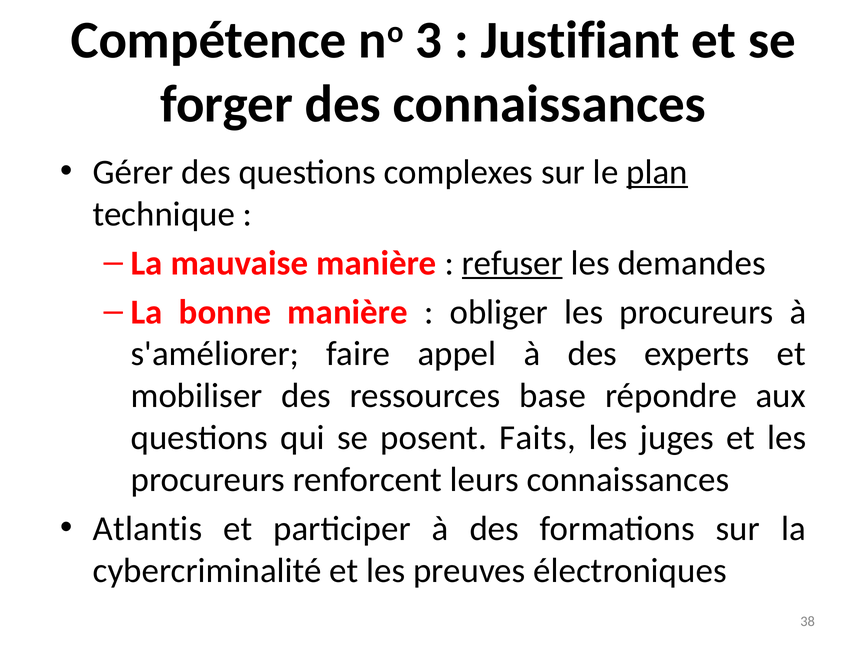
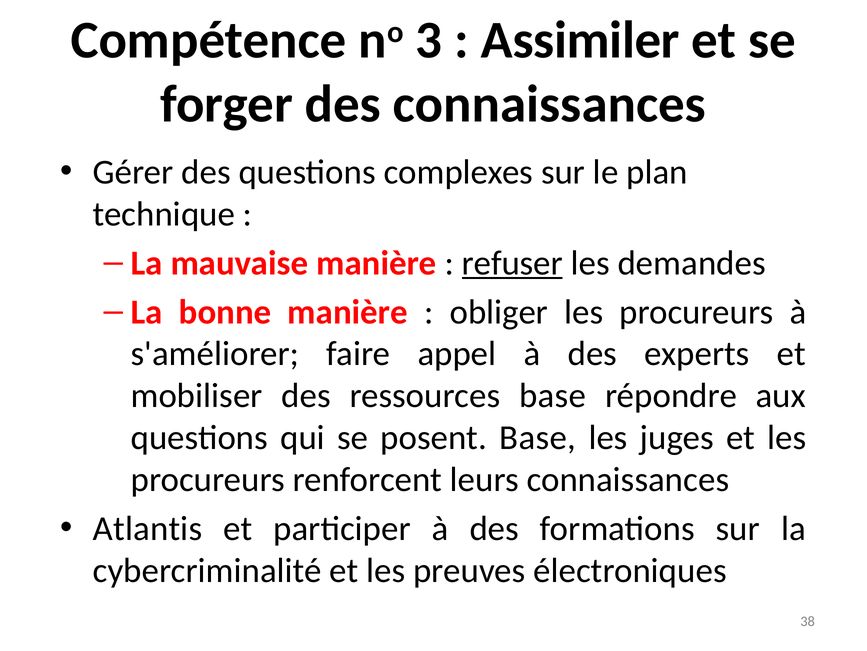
Justifiant: Justifiant -> Assimiler
plan underline: present -> none
posent Faits: Faits -> Base
